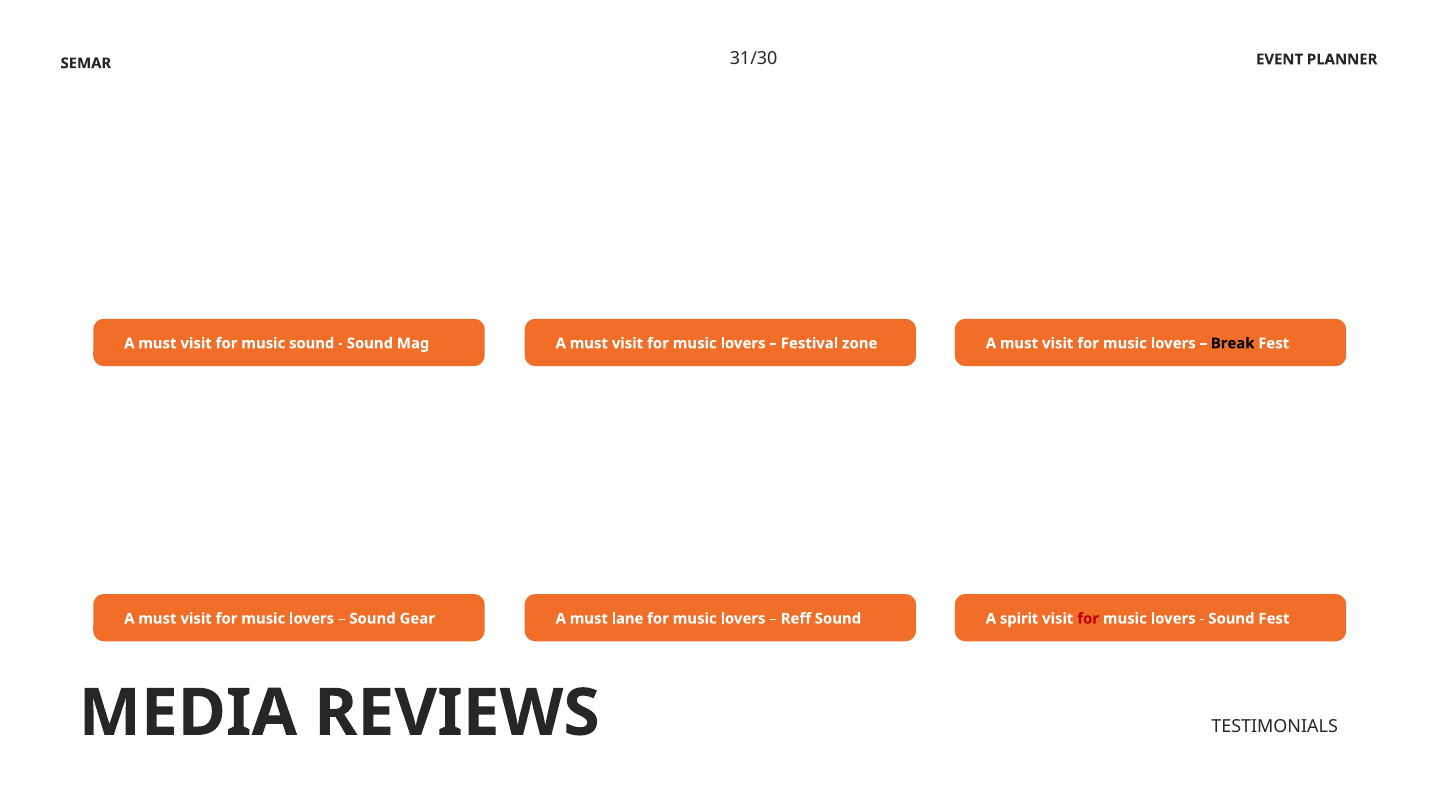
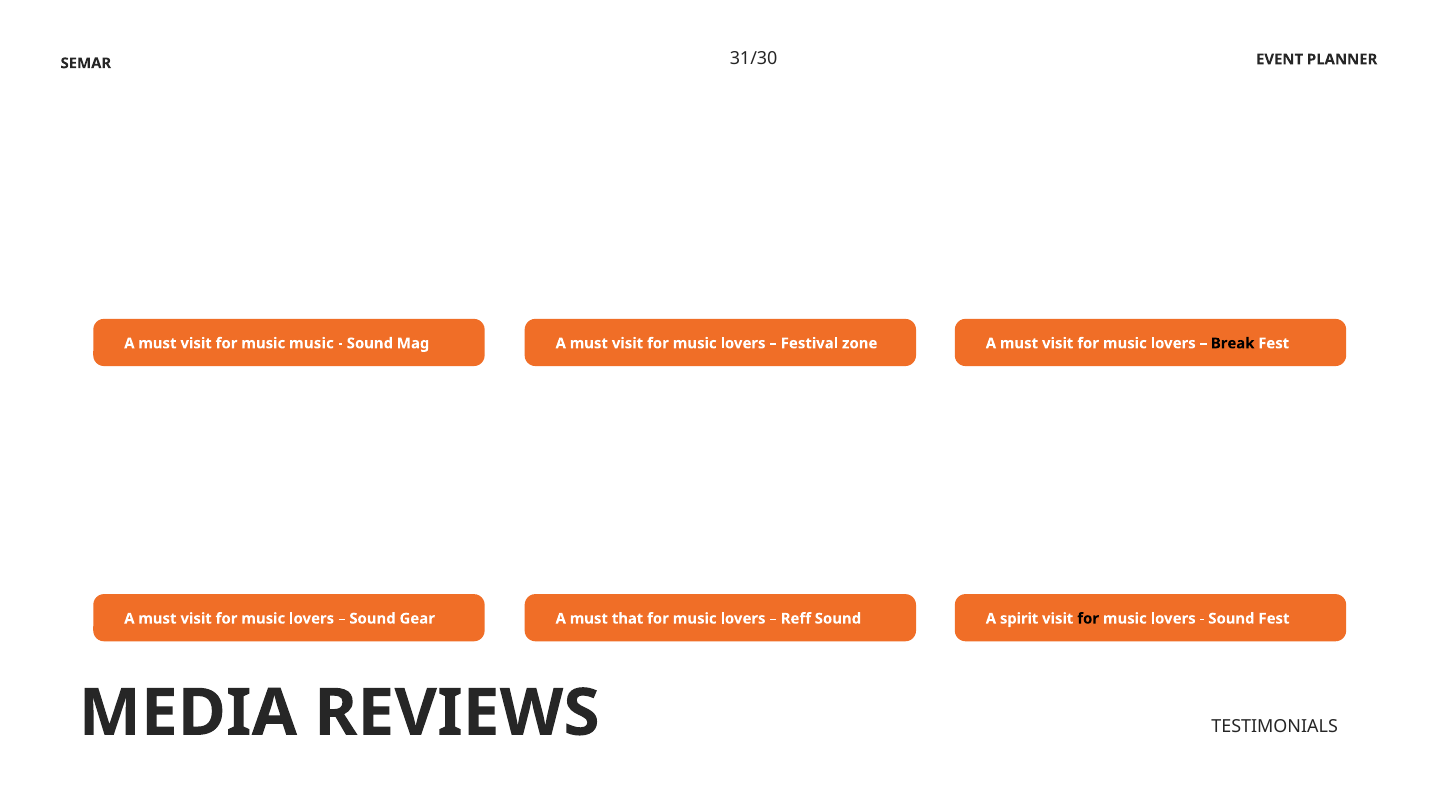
music sound: sound -> music
lane: lane -> that
for at (1088, 618) colour: red -> black
